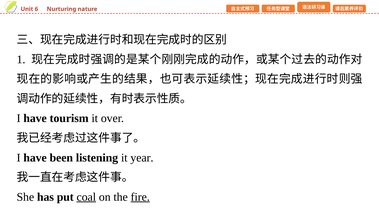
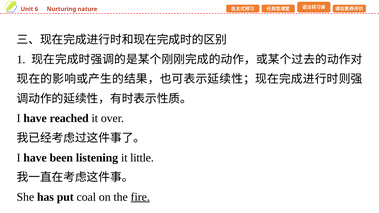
tourism: tourism -> reached
year: year -> little
coal underline: present -> none
